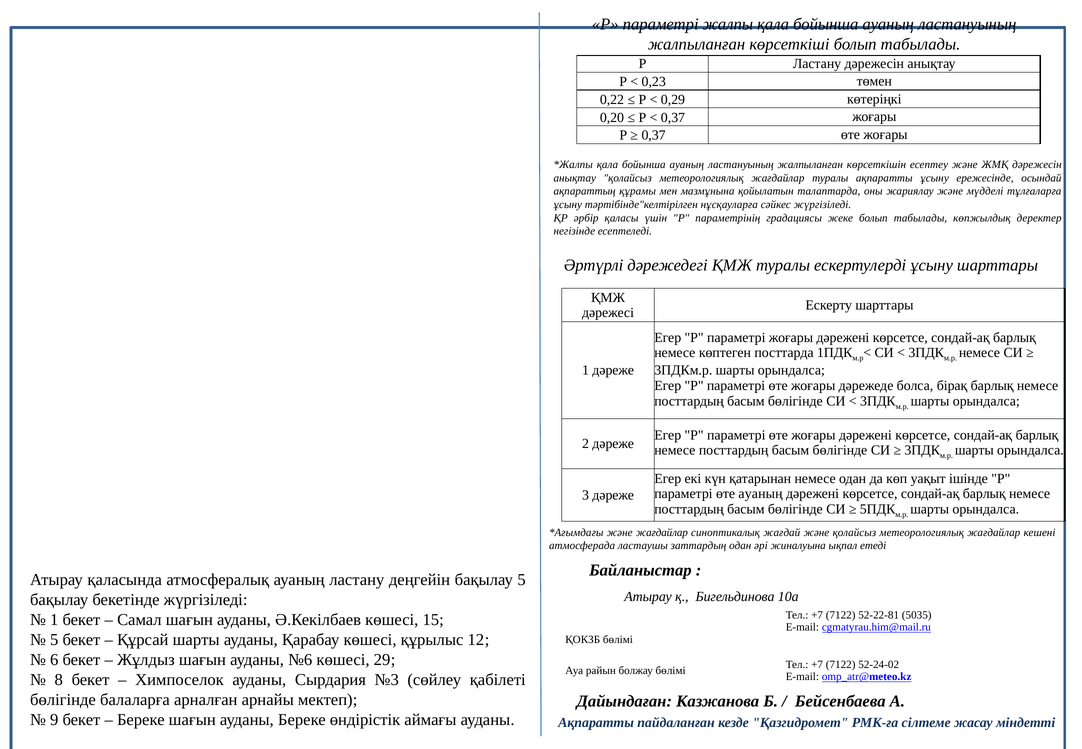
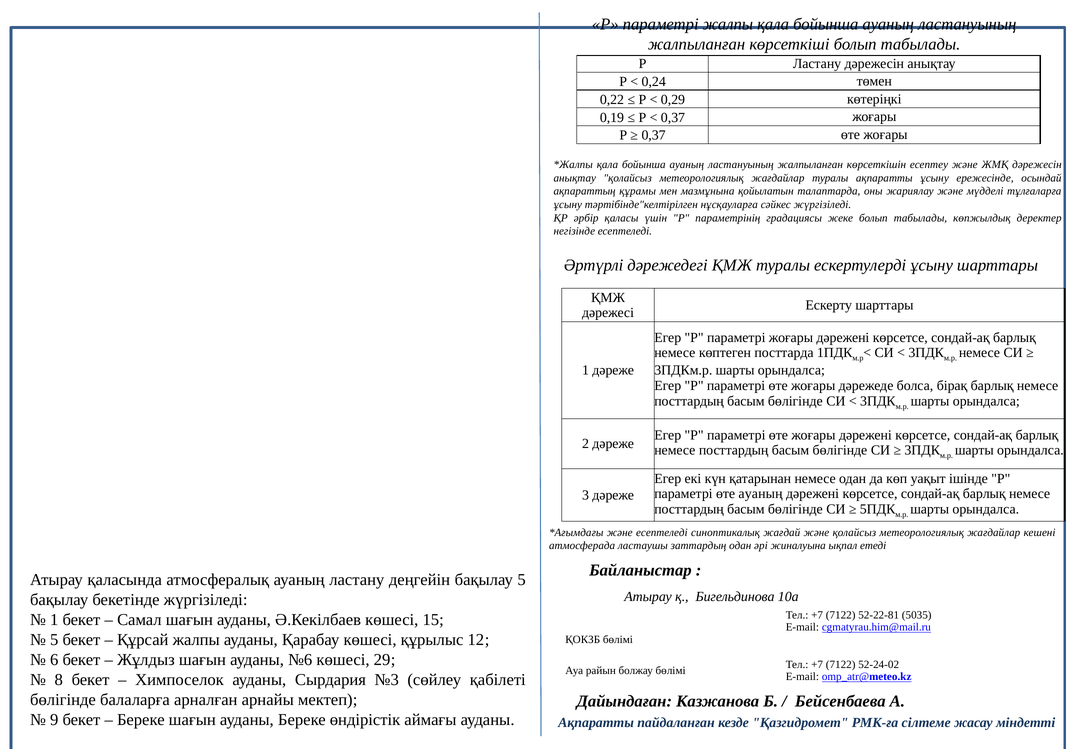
0,23: 0,23 -> 0,24
0,20: 0,20 -> 0,19
және жағдайлар: жағдайлар -> есептеледі
Құрсай шарты: шарты -> жалпы
